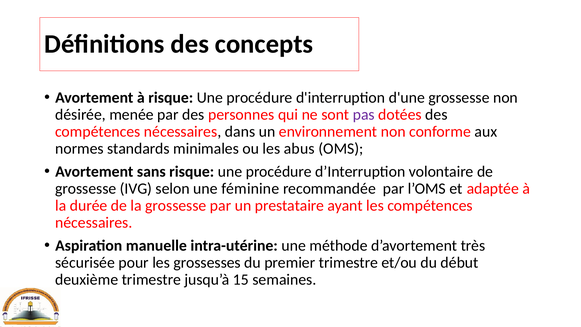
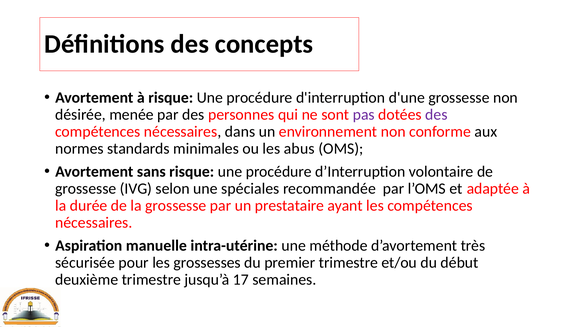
des at (436, 115) colour: black -> purple
féminine: féminine -> spéciales
15: 15 -> 17
